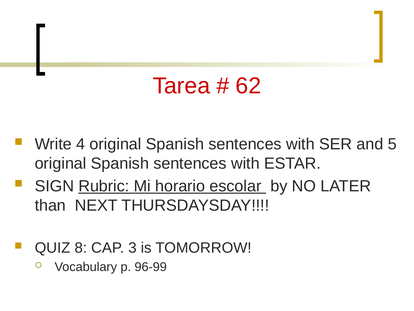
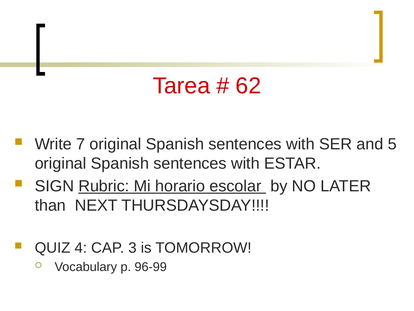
4: 4 -> 7
8: 8 -> 4
